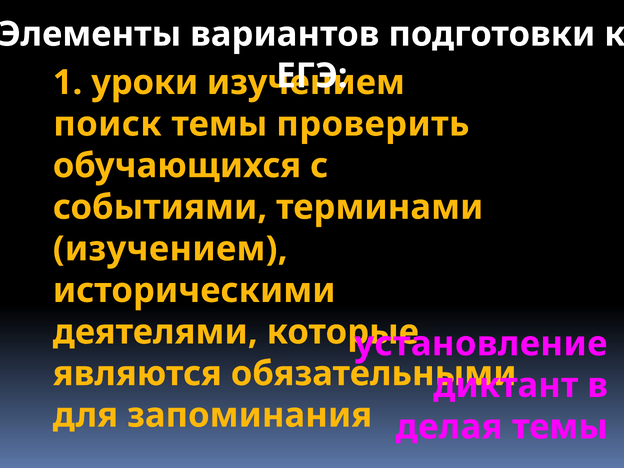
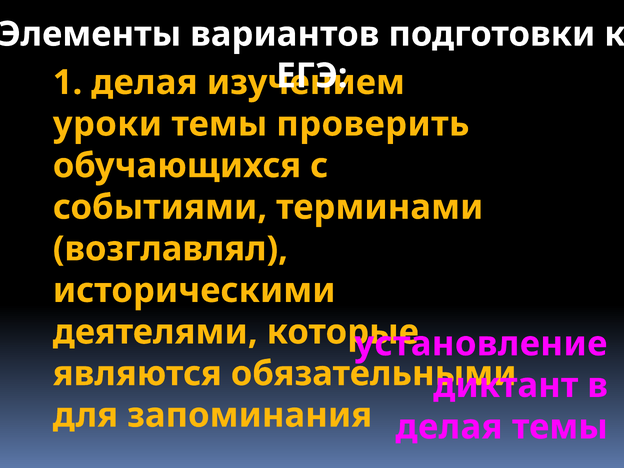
1 уроки: уроки -> делая
поиск: поиск -> уроки
изучением at (170, 249): изучением -> возглавлял
